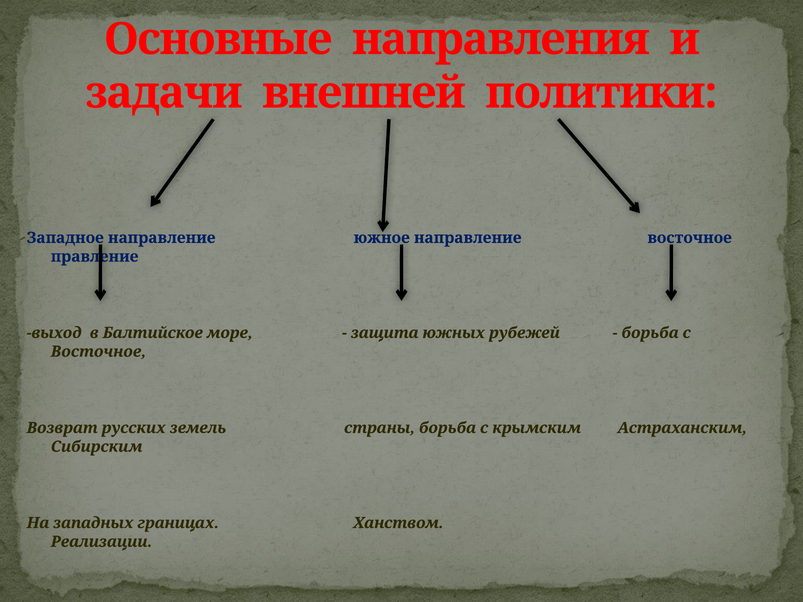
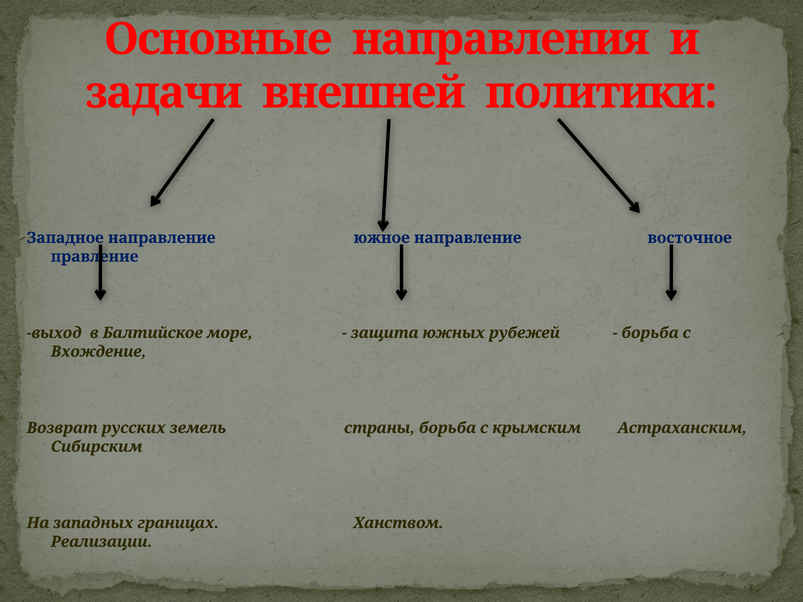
Восточное at (98, 352): Восточное -> Вхождение
